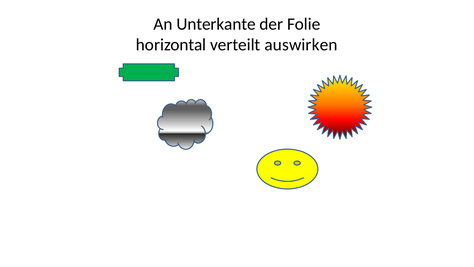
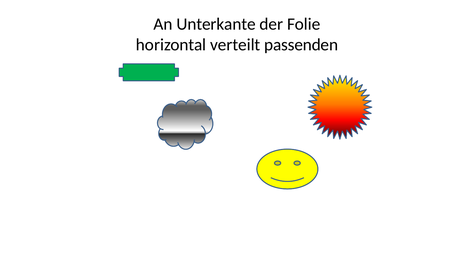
auswirken: auswirken -> passenden
